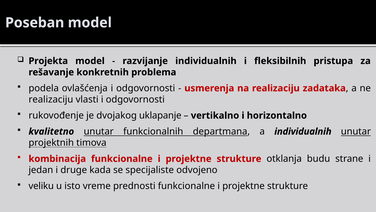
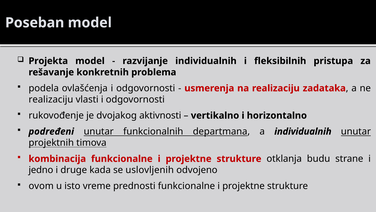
uklapanje: uklapanje -> aktivnosti
kvalitetno: kvalitetno -> podređeni
jedan: jedan -> jedno
specijaliste: specijaliste -> uslovljenih
veliku: veliku -> ovom
